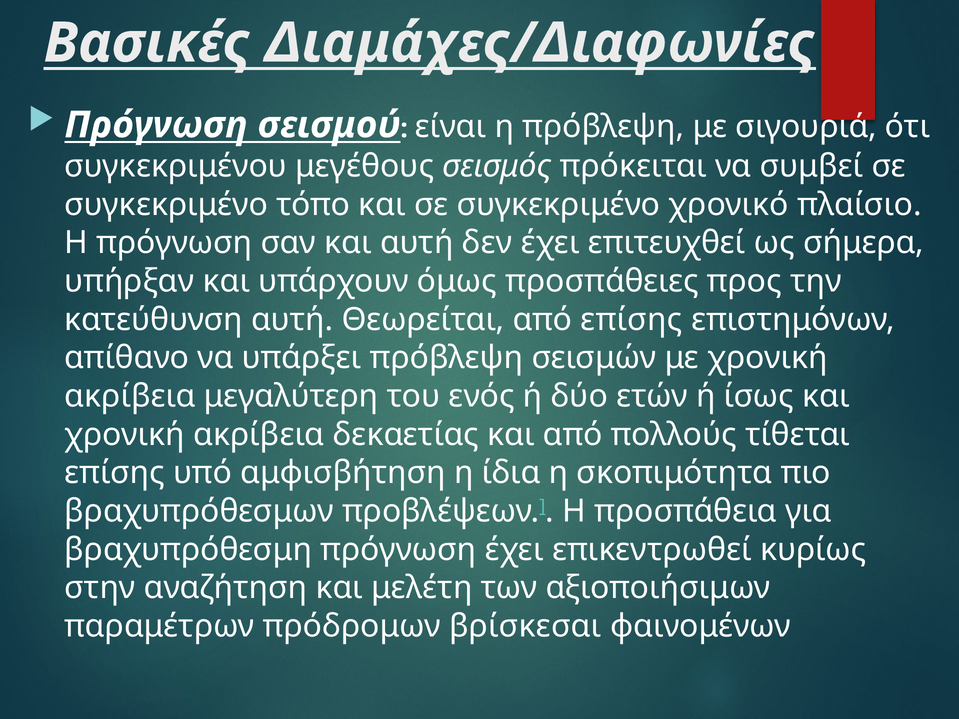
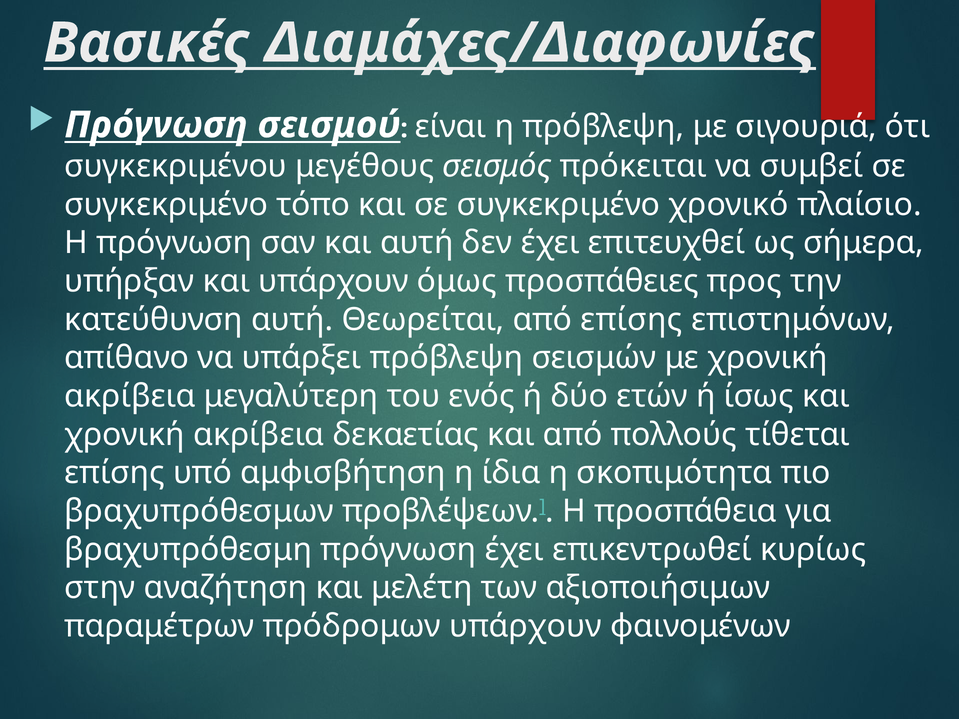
πρόδρομων βρίσκεσαι: βρίσκεσαι -> υπάρχουν
